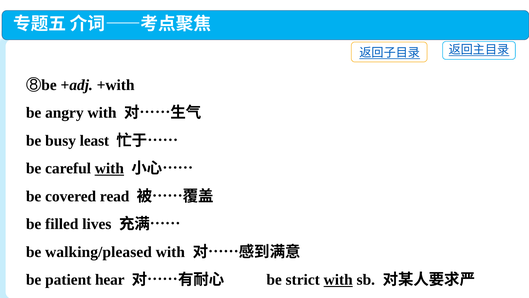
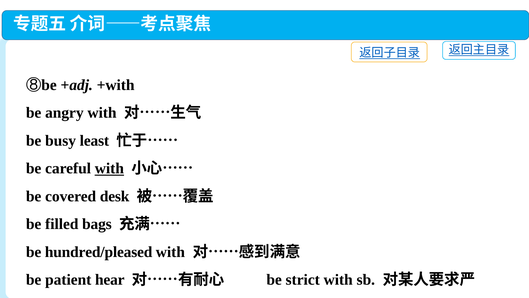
read: read -> desk
lives: lives -> bags
walking/pleased: walking/pleased -> hundred/pleased
with at (338, 279) underline: present -> none
